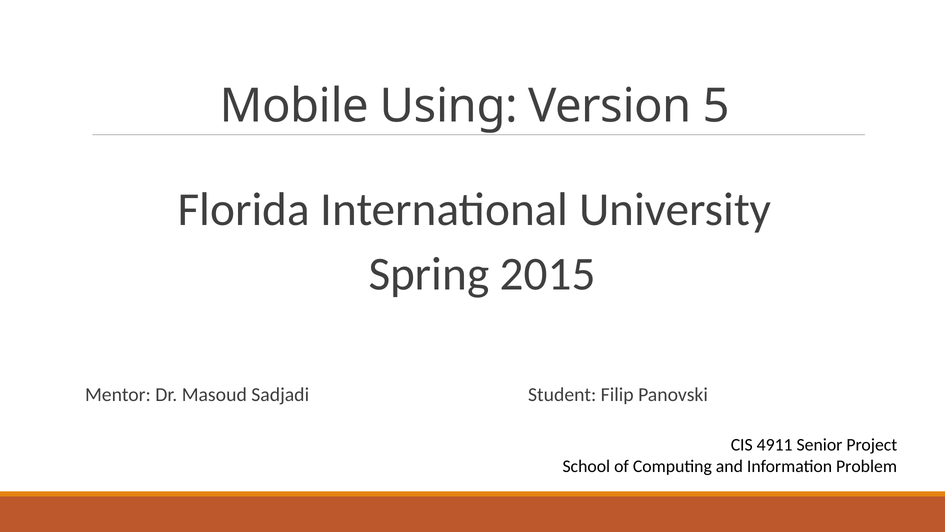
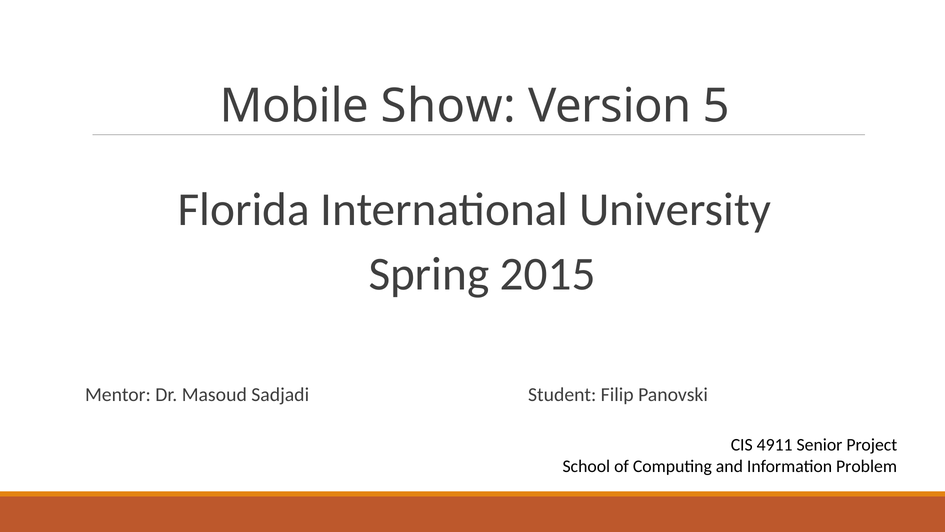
Using: Using -> Show
